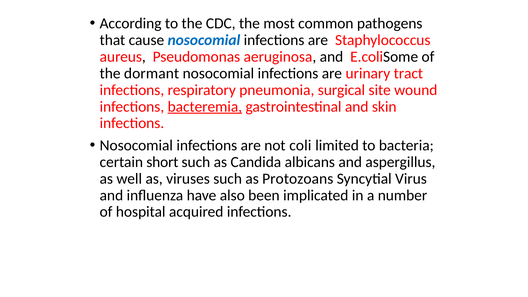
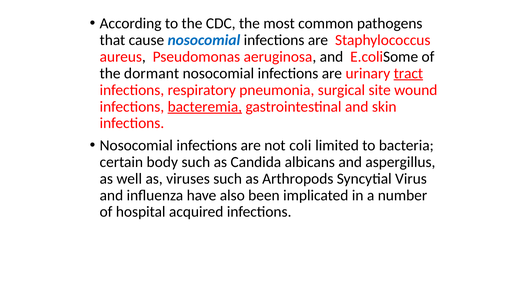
tract underline: none -> present
short: short -> body
Protozoans: Protozoans -> Arthropods
